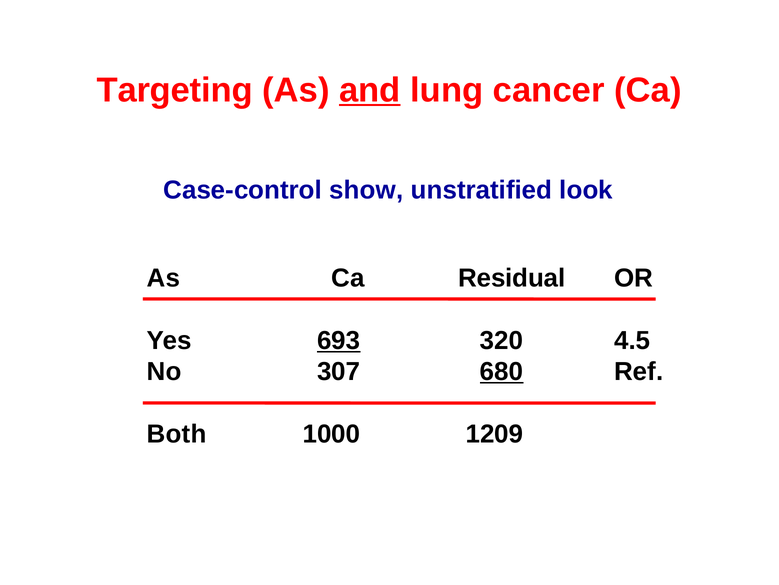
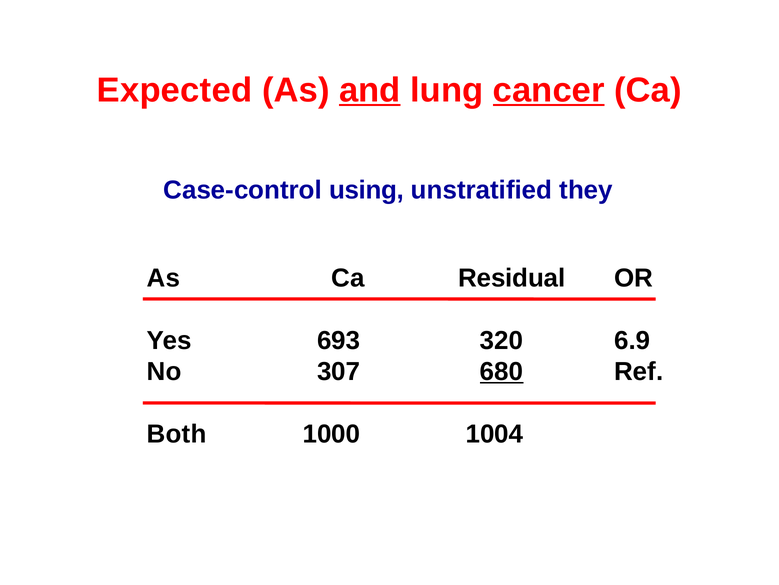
Targeting: Targeting -> Expected
cancer underline: none -> present
show: show -> using
look: look -> they
693 underline: present -> none
4.5: 4.5 -> 6.9
1209: 1209 -> 1004
